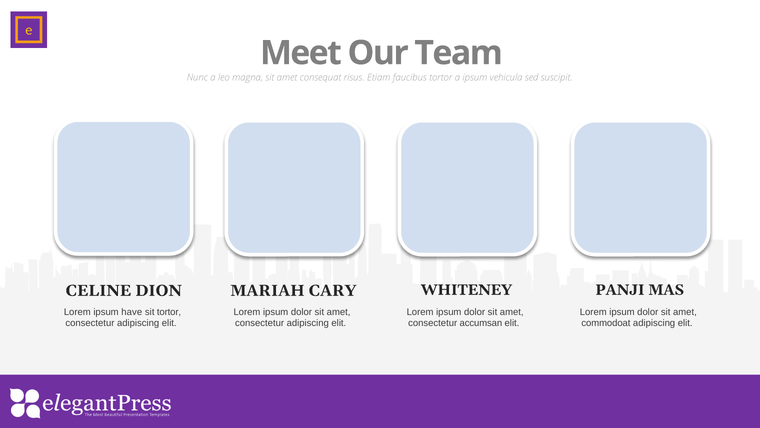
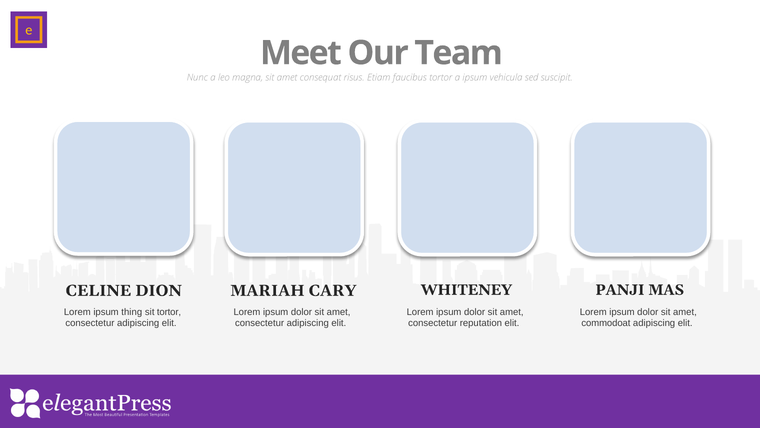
have: have -> thing
accumsan: accumsan -> reputation
